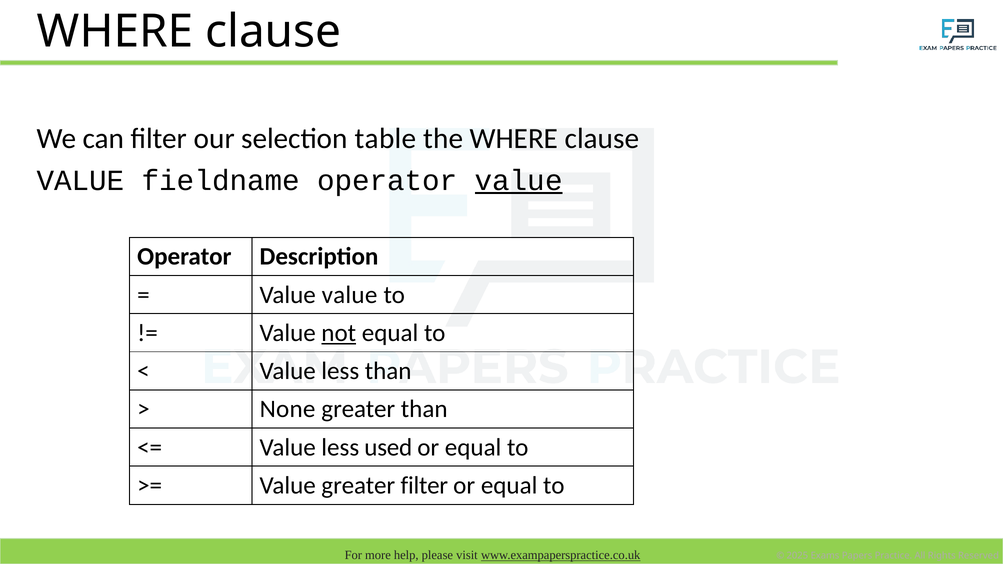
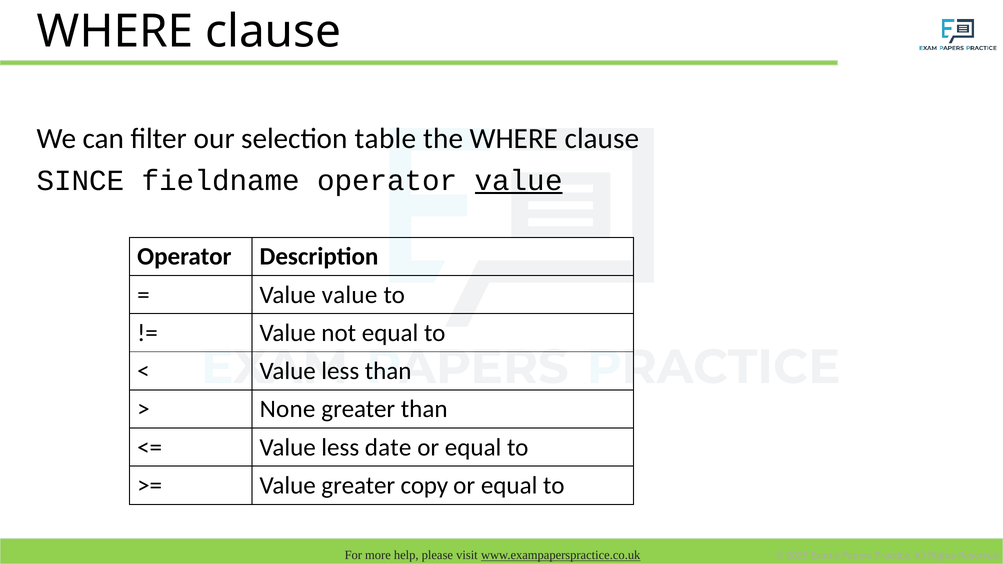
VALUE at (81, 181): VALUE -> SINCE
not underline: present -> none
used: used -> date
greater filter: filter -> copy
